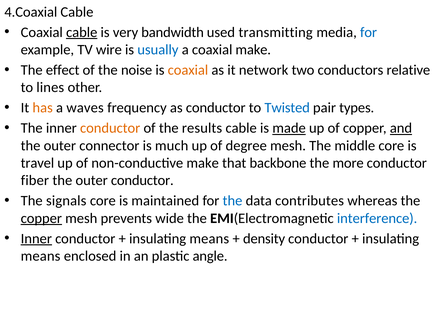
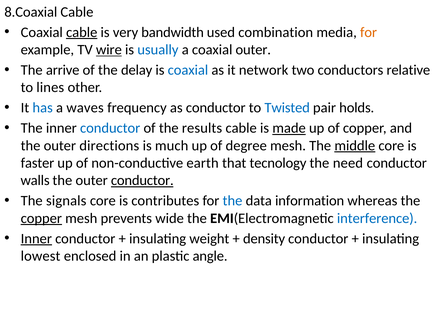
4.Coaxial: 4.Coaxial -> 8.Coaxial
transmitting: transmitting -> combination
for at (369, 32) colour: blue -> orange
wire underline: none -> present
coaxial make: make -> outer
effect: effect -> arrive
noise: noise -> delay
coaxial at (188, 70) colour: orange -> blue
has colour: orange -> blue
types: types -> holds
conductor at (110, 128) colour: orange -> blue
and underline: present -> none
connector: connector -> directions
middle underline: none -> present
travel: travel -> faster
non-conductive make: make -> earth
backbone: backbone -> tecnology
more: more -> need
fiber: fiber -> walls
conductor at (142, 180) underline: none -> present
maintained: maintained -> contributes
contributes: contributes -> information
means at (209, 239): means -> weight
means at (41, 256): means -> lowest
